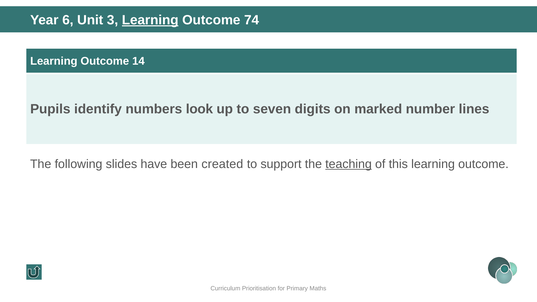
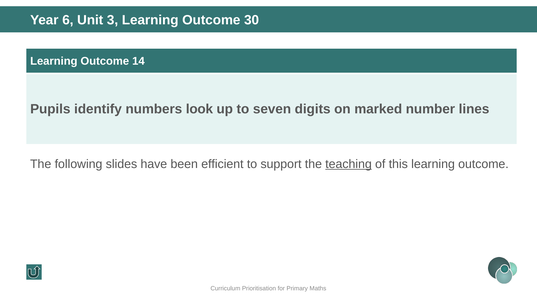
Learning at (150, 20) underline: present -> none
74: 74 -> 30
created: created -> efficient
